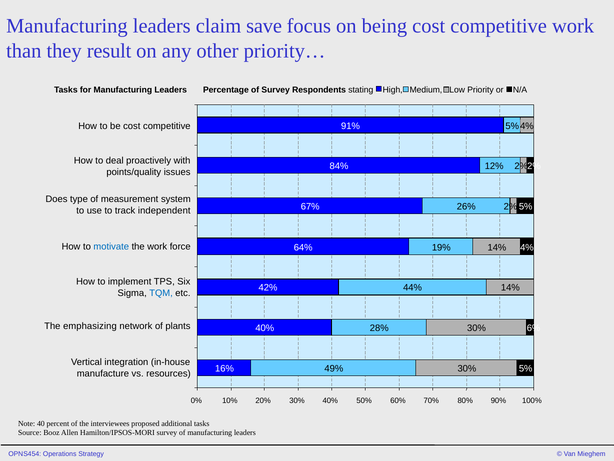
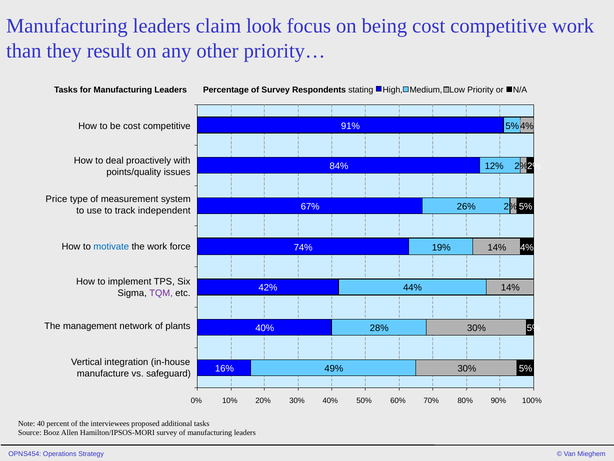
save: save -> look
Does: Does -> Price
64%: 64% -> 74%
TQM colour: blue -> purple
emphasizing: emphasizing -> management
6% at (534, 328): 6% -> 5%
resources: resources -> safeguard
